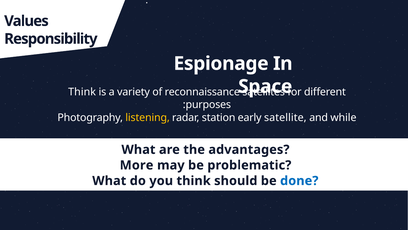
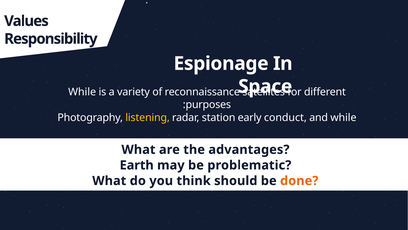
Think at (82, 92): Think -> While
satellite: satellite -> conduct
More: More -> Earth
done colour: blue -> orange
